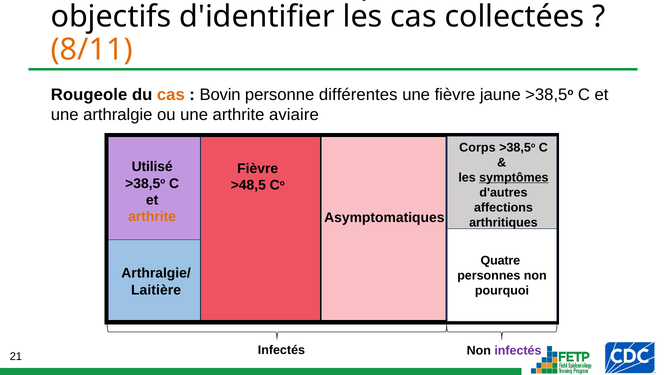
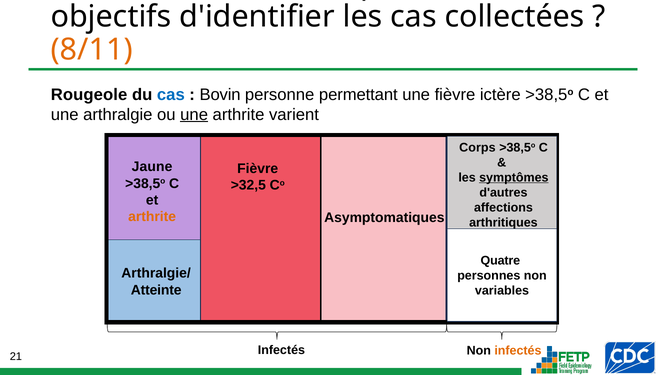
cas at (171, 94) colour: orange -> blue
différentes: différentes -> permettant
jaune: jaune -> ictère
une at (194, 114) underline: none -> present
aviaire: aviaire -> varient
Utilisé: Utilisé -> Jaune
>48,5: >48,5 -> >32,5
Laitière: Laitière -> Atteinte
pourquoi: pourquoi -> variables
infectés at (518, 350) colour: purple -> orange
